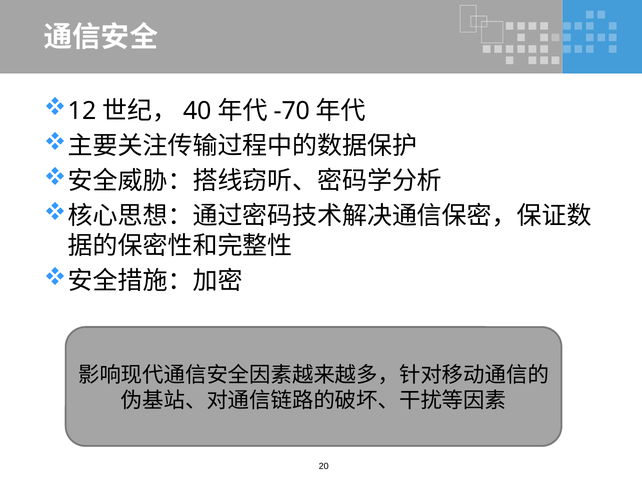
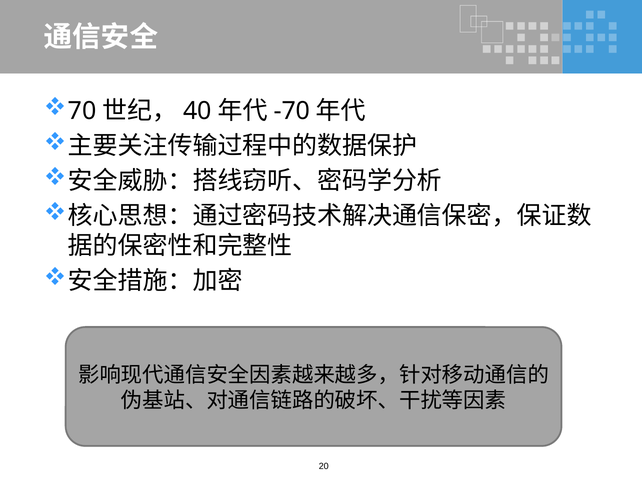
12: 12 -> 70
